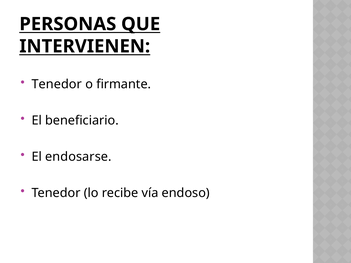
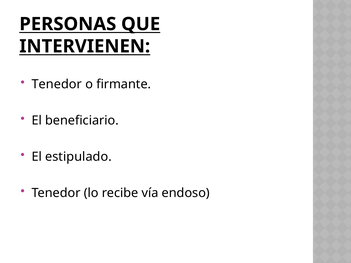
endosarse: endosarse -> estipulado
